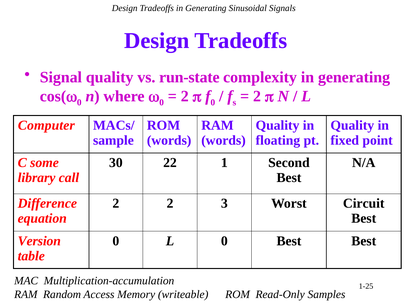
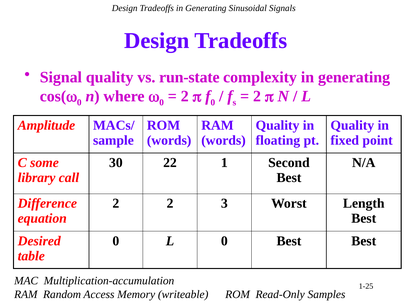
Computer: Computer -> Amplitude
Circuit: Circuit -> Length
Version: Version -> Desired
